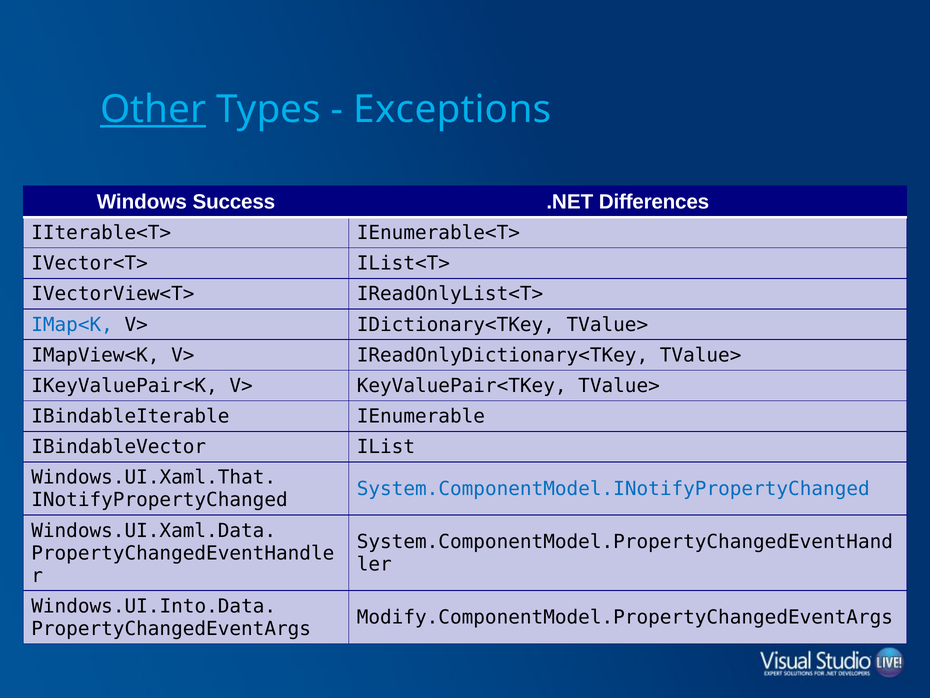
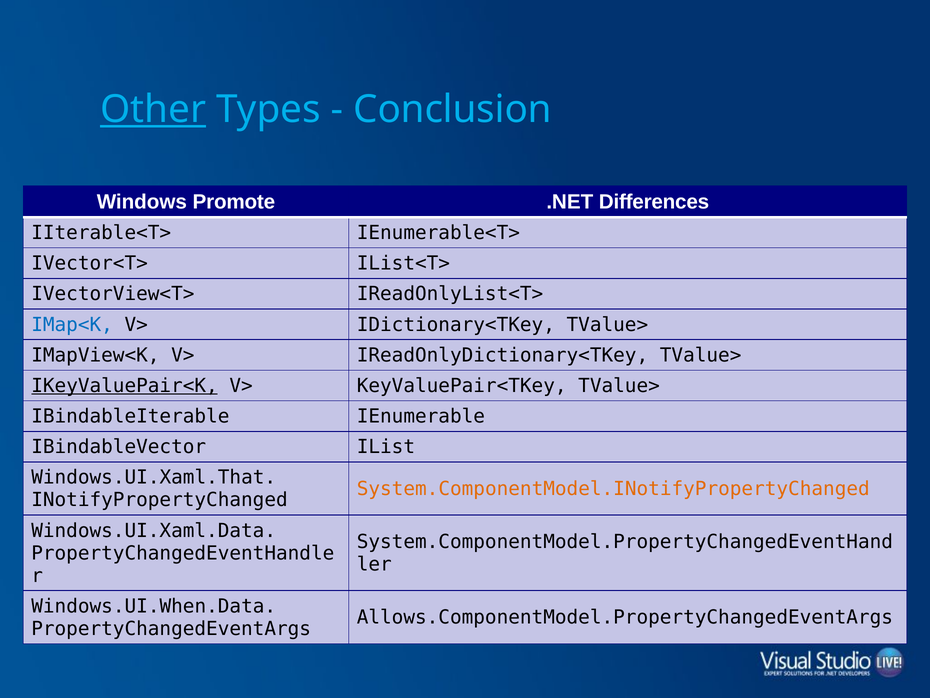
Exceptions: Exceptions -> Conclusion
Success: Success -> Promote
IKeyValuePair<K underline: none -> present
System.ComponentModel.INotifyPropertyChanged colour: blue -> orange
Windows.UI.Into.Data: Windows.UI.Into.Data -> Windows.UI.When.Data
Modify.ComponentModel.PropertyChangedEventArgs: Modify.ComponentModel.PropertyChangedEventArgs -> Allows.ComponentModel.PropertyChangedEventArgs
